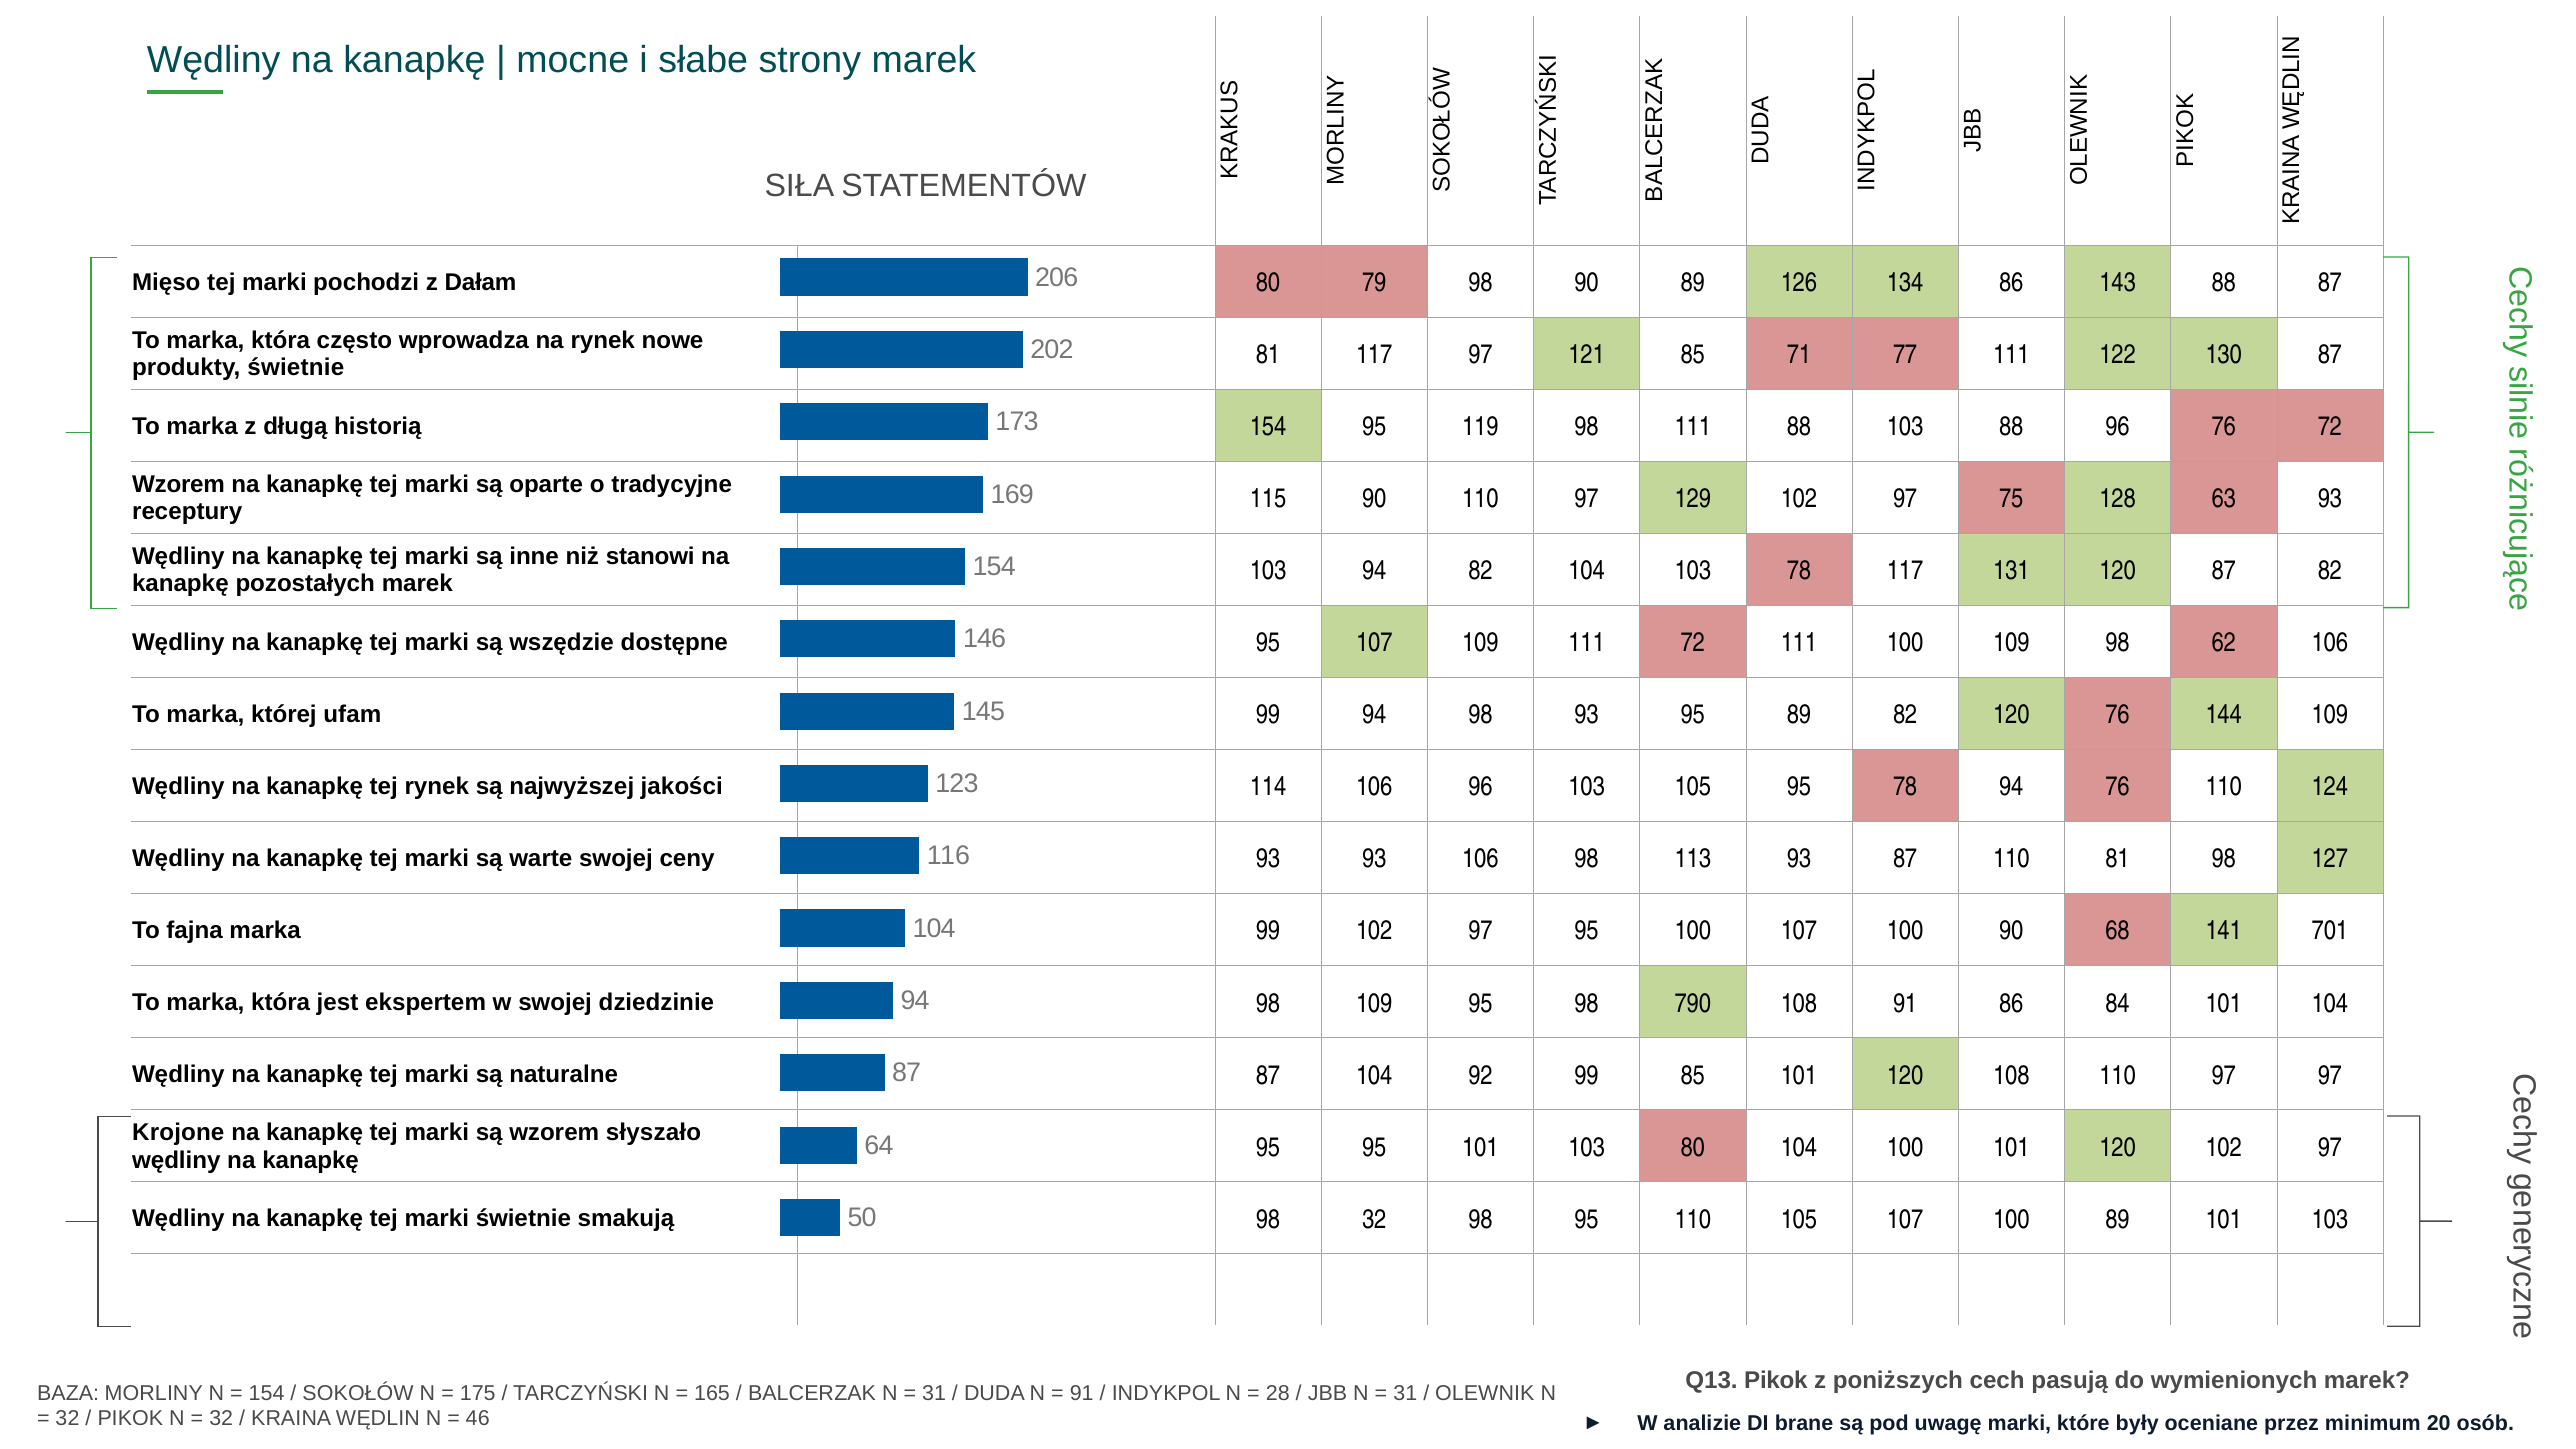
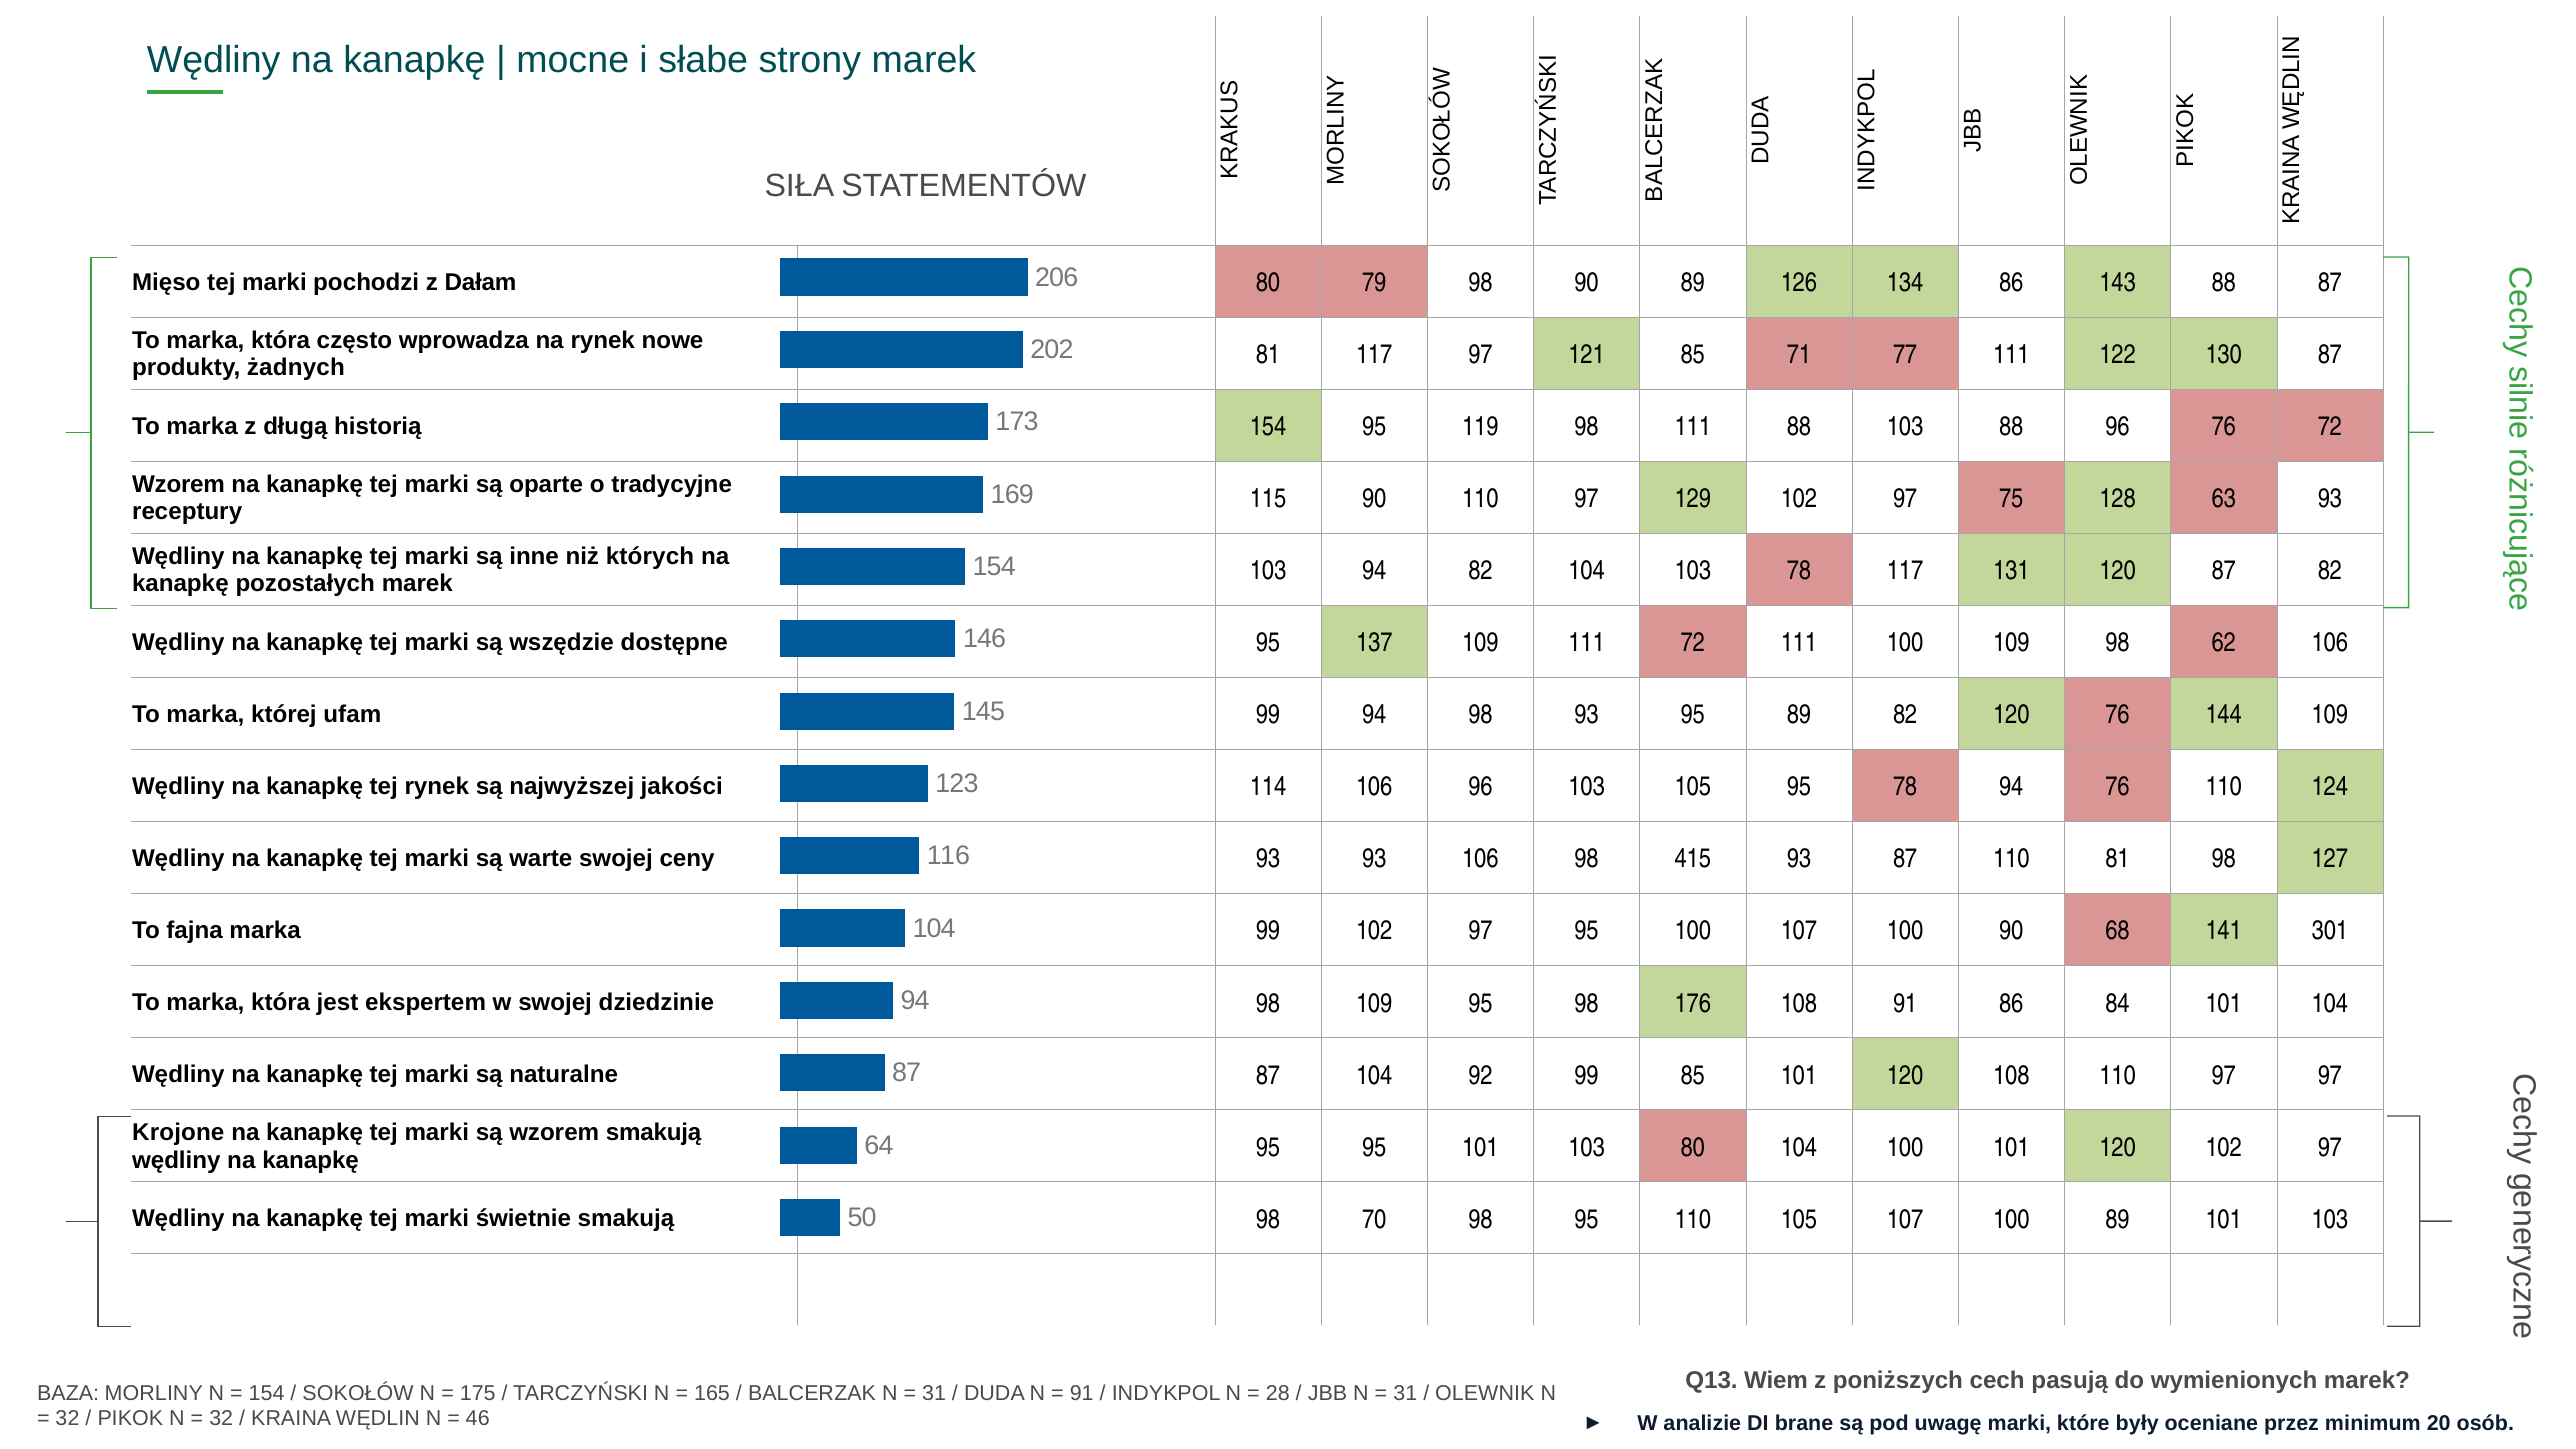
produkty świetnie: świetnie -> żadnych
stanowi: stanowi -> których
95 107: 107 -> 137
113: 113 -> 415
701: 701 -> 301
790: 790 -> 176
wzorem słyszało: słyszało -> smakują
98 32: 32 -> 70
Q13 Pikok: Pikok -> Wiem
